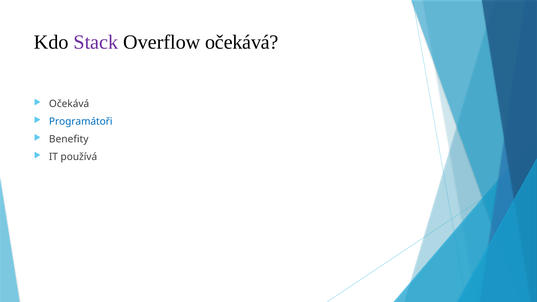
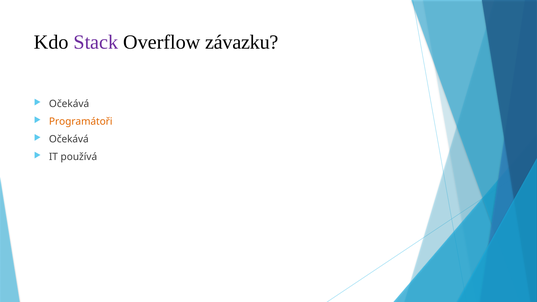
Overflow očekává: očekává -> závazku
Programátoři colour: blue -> orange
Benefity at (69, 139): Benefity -> Očekává
